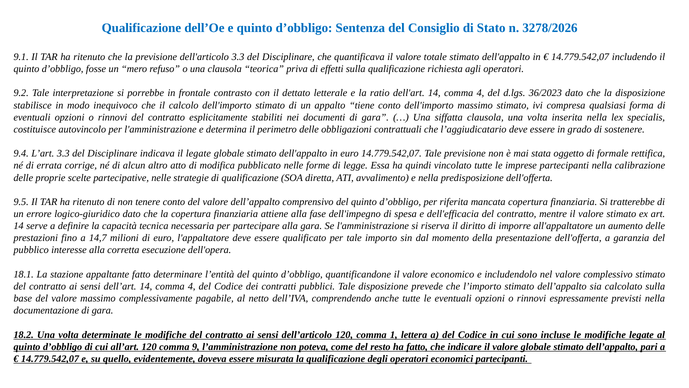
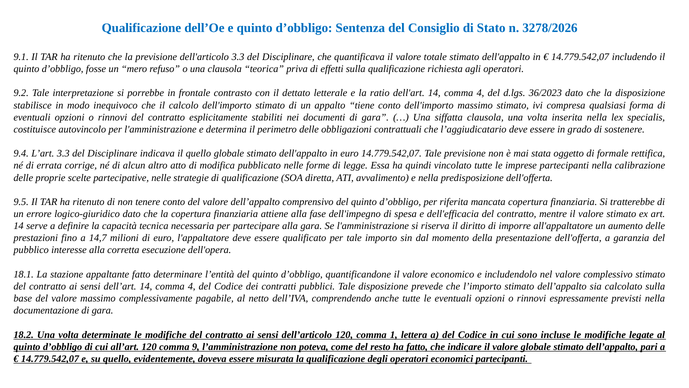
il legate: legate -> quello
